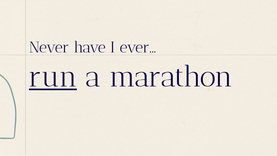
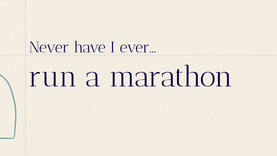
run underline: present -> none
